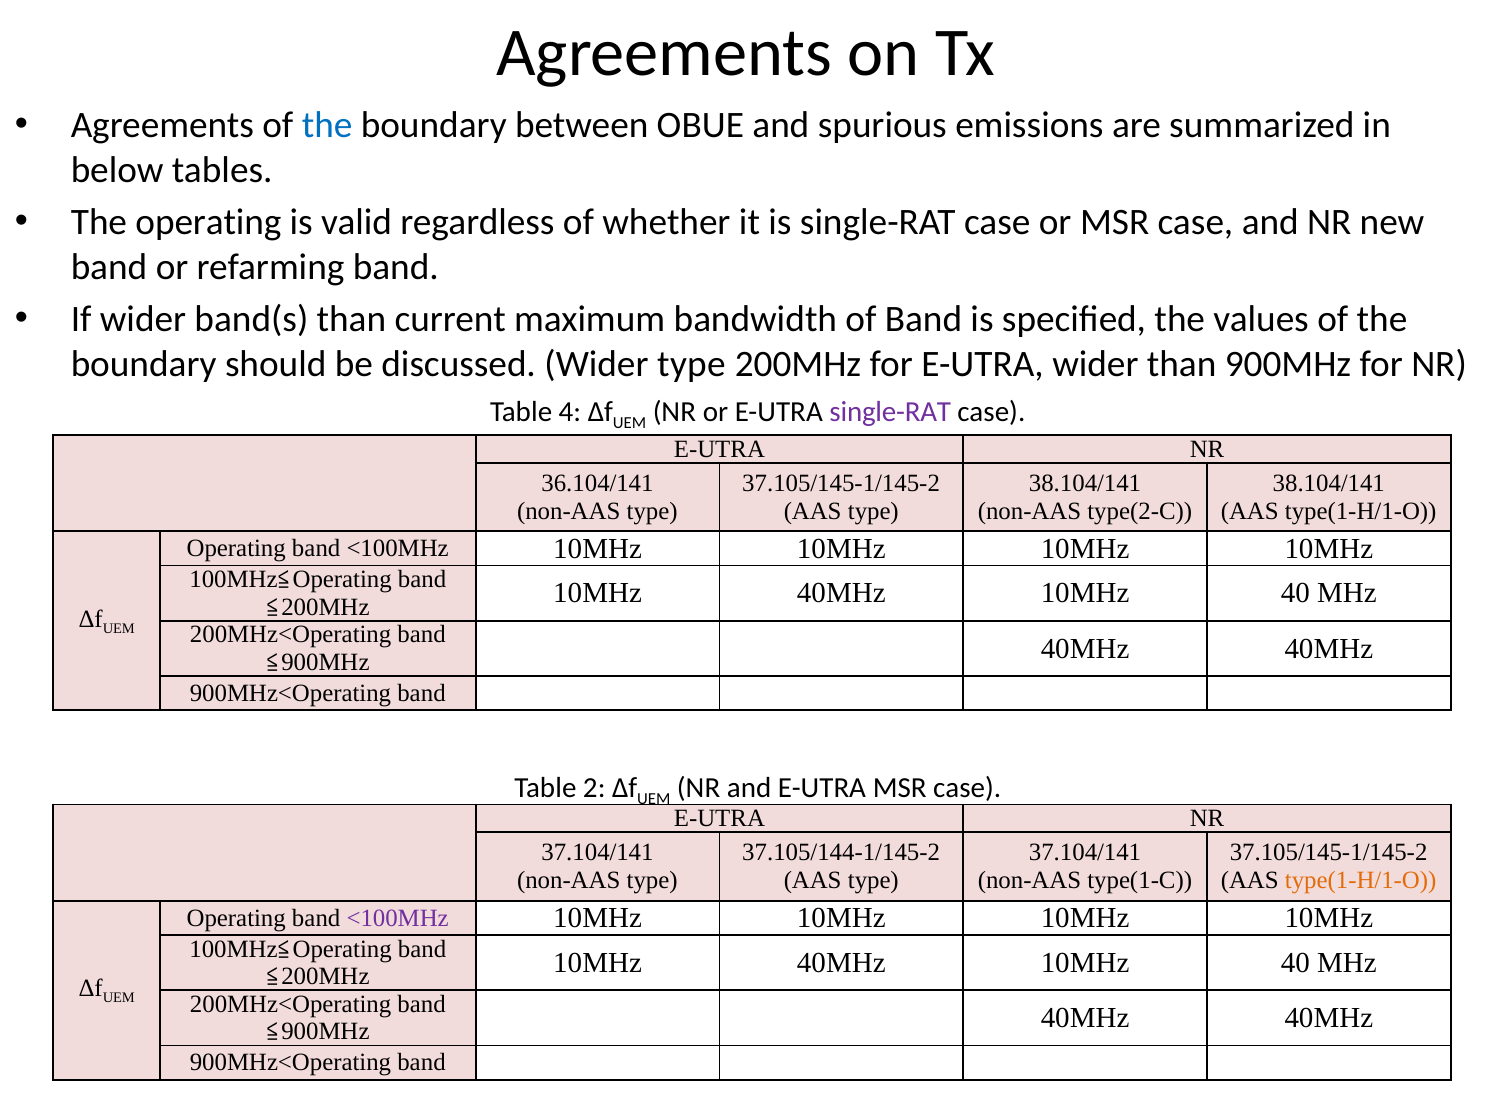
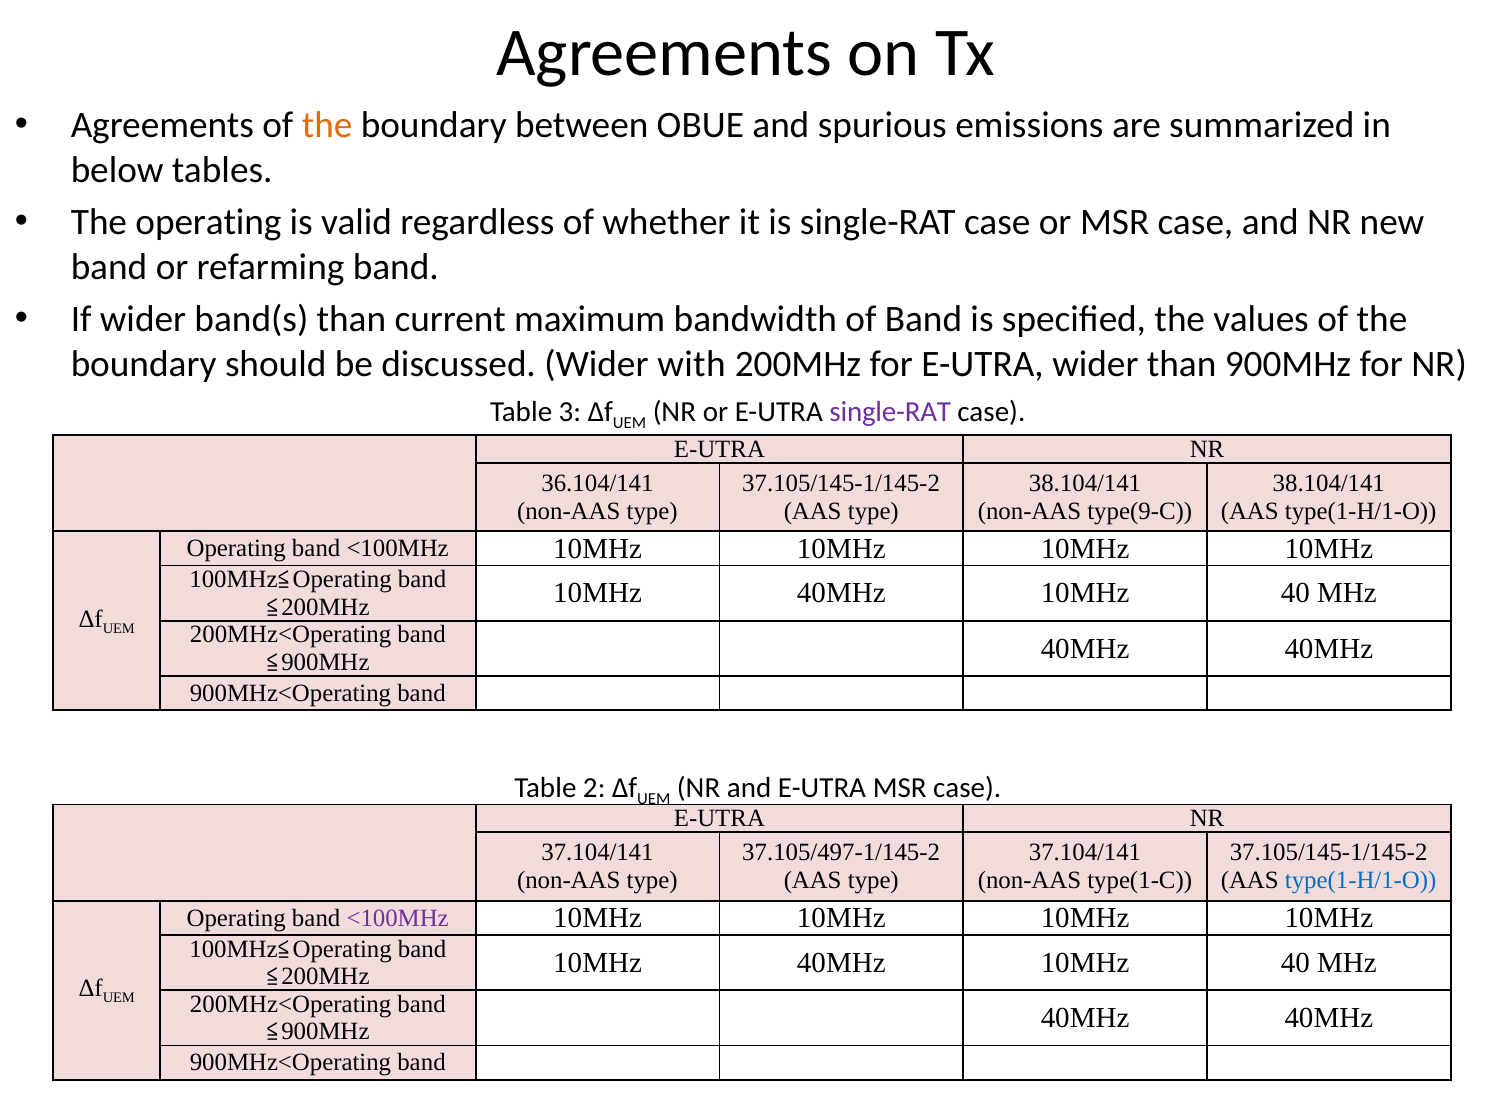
the at (327, 125) colour: blue -> orange
Wider type: type -> with
4: 4 -> 3
type(2-C: type(2-C -> type(9-C
37.105/144-1/145-2: 37.105/144-1/145-2 -> 37.105/497-1/145-2
type(1-H/1-O at (1361, 880) colour: orange -> blue
